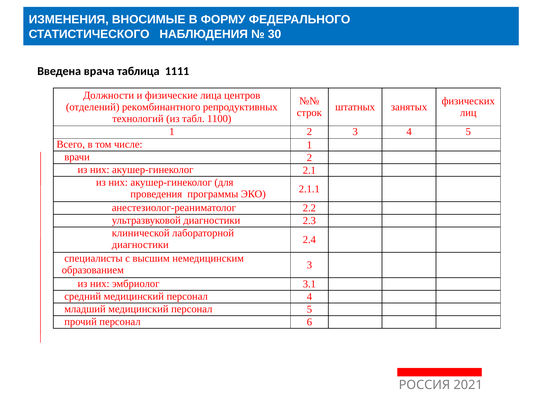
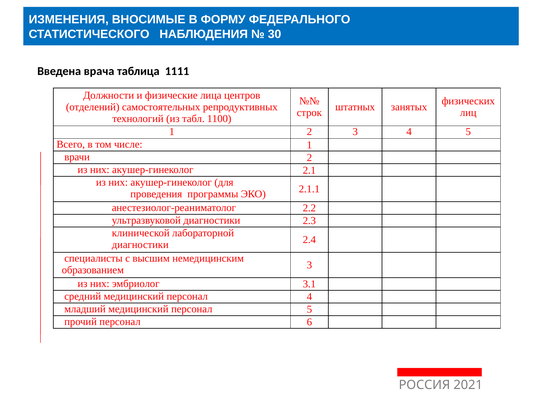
рекомбинантного: рекомбинантного -> самостоятельных
